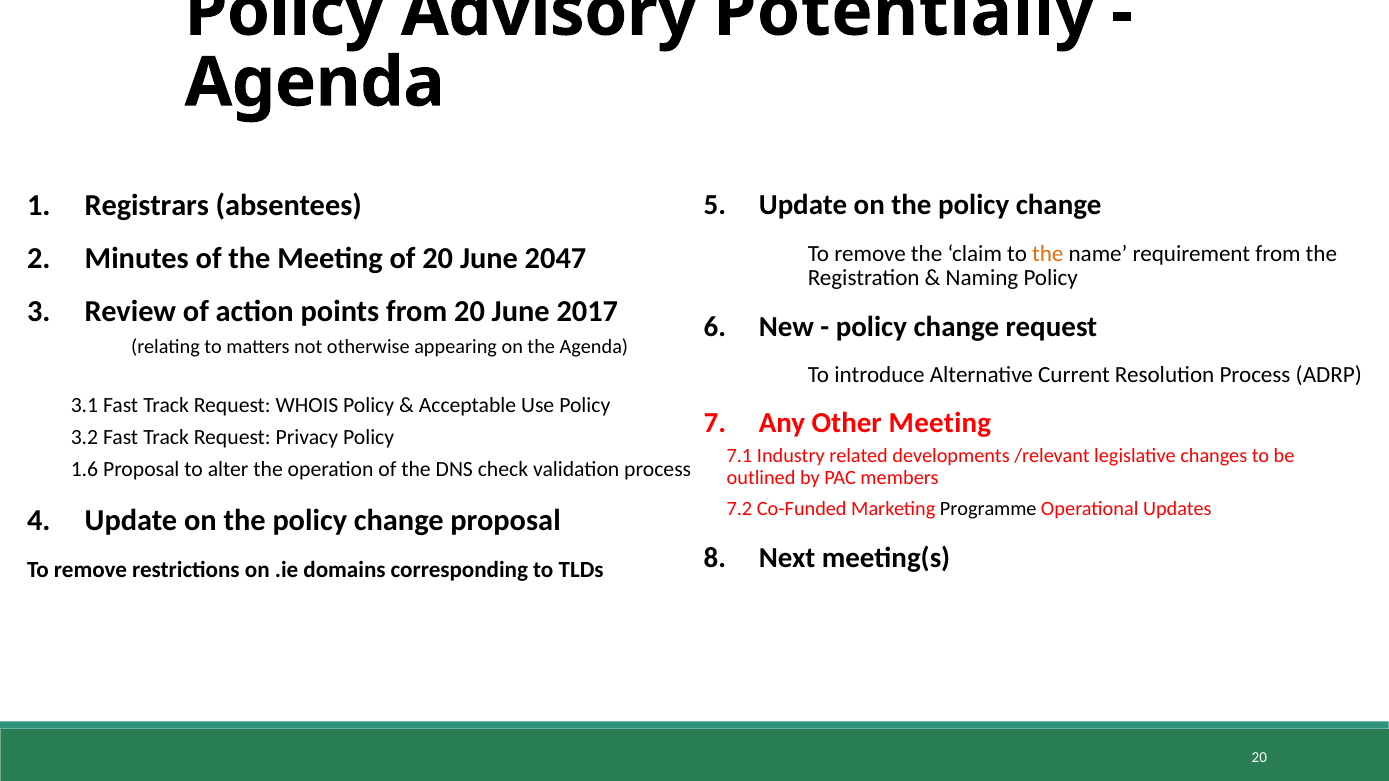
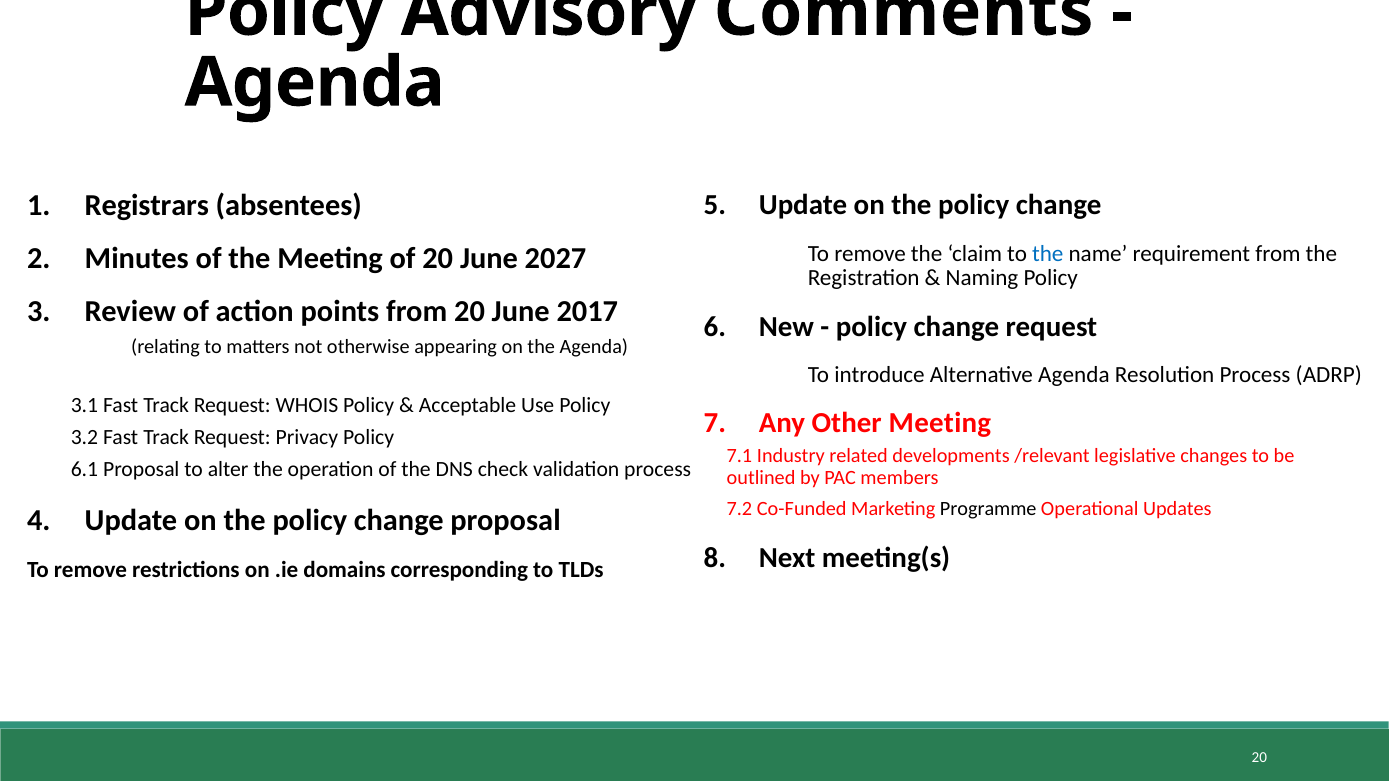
Potentially: Potentially -> Comments
the at (1048, 253) colour: orange -> blue
2047: 2047 -> 2027
Alternative Current: Current -> Agenda
1.6: 1.6 -> 6.1
